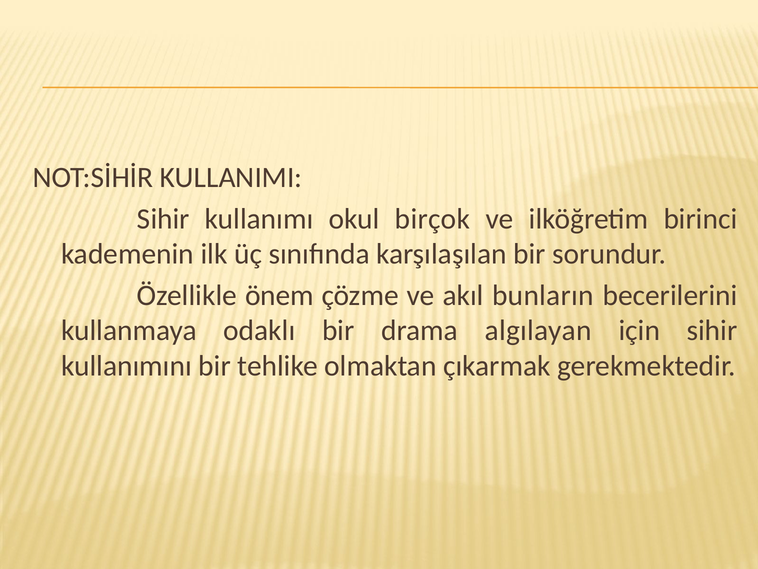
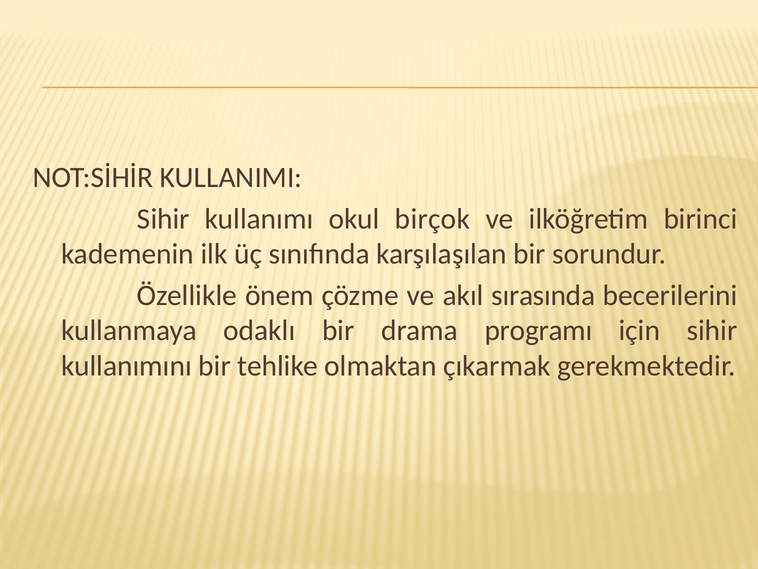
bunların: bunların -> sırasında
algılayan: algılayan -> programı
